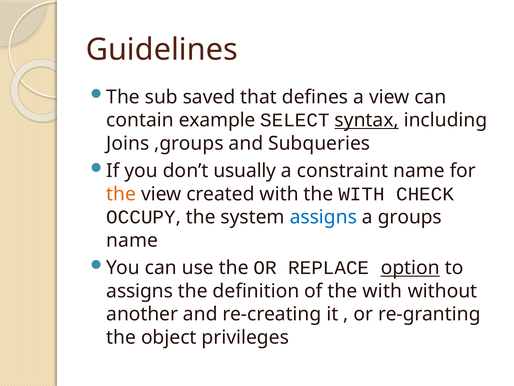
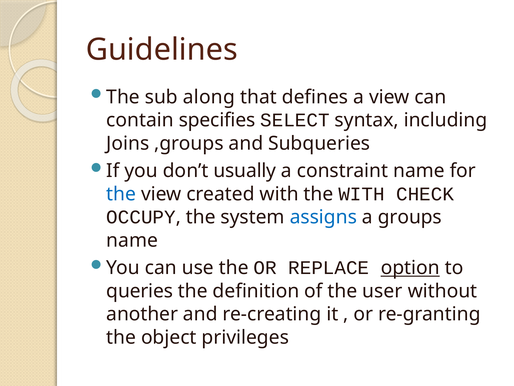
saved: saved -> along
example: example -> specifies
syntax underline: present -> none
the at (121, 194) colour: orange -> blue
assigns at (140, 291): assigns -> queries
of the with: with -> user
